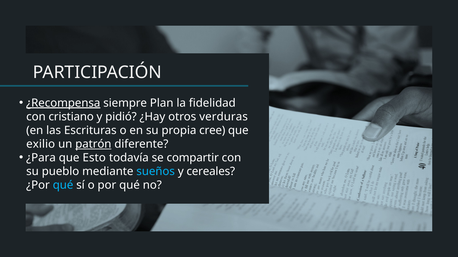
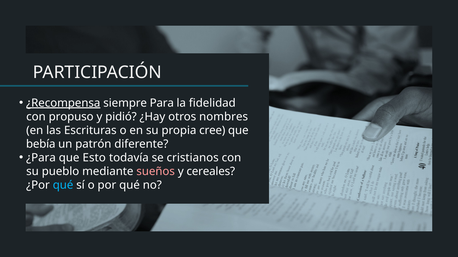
Plan: Plan -> Para
cristiano: cristiano -> propuso
verduras: verduras -> nombres
exilio: exilio -> bebía
patrón underline: present -> none
compartir: compartir -> cristianos
sueños colour: light blue -> pink
